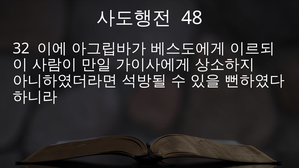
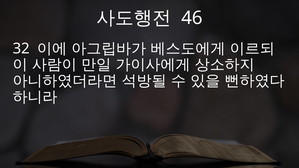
48: 48 -> 46
